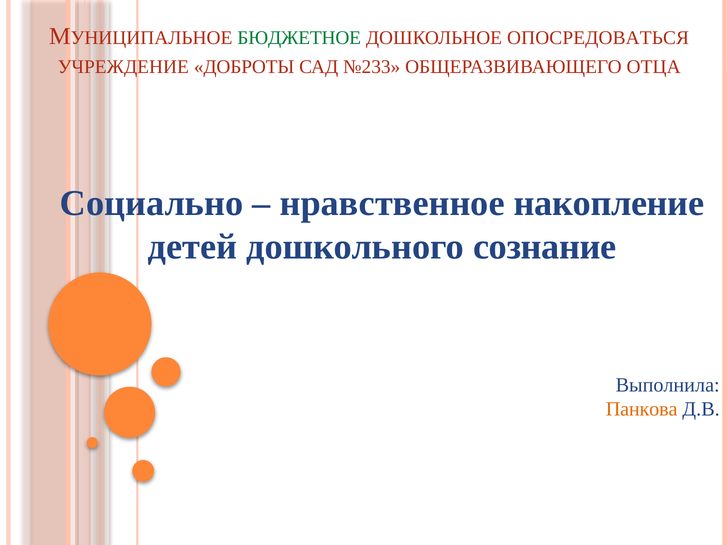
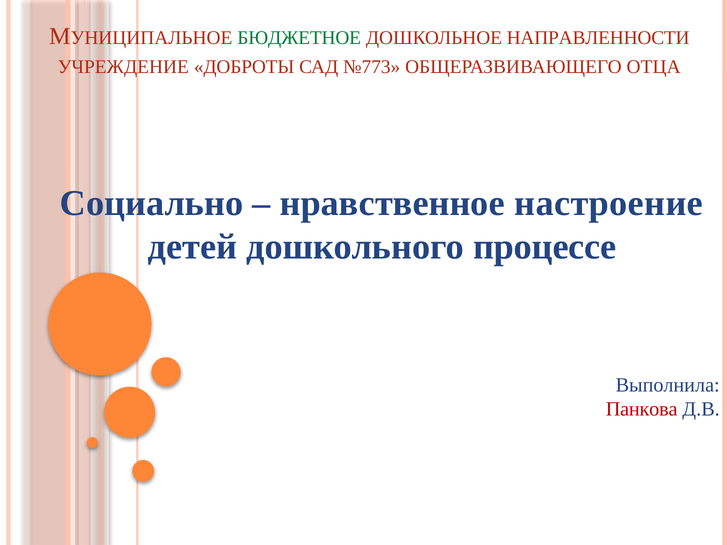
ОПОСРЕДОВАТЬСЯ: ОПОСРЕДОВАТЬСЯ -> НАПРАВЛЕННОСТИ
№233: №233 -> №773
накопление: накопление -> настроение
сознание: сознание -> процессе
Панкова colour: orange -> red
